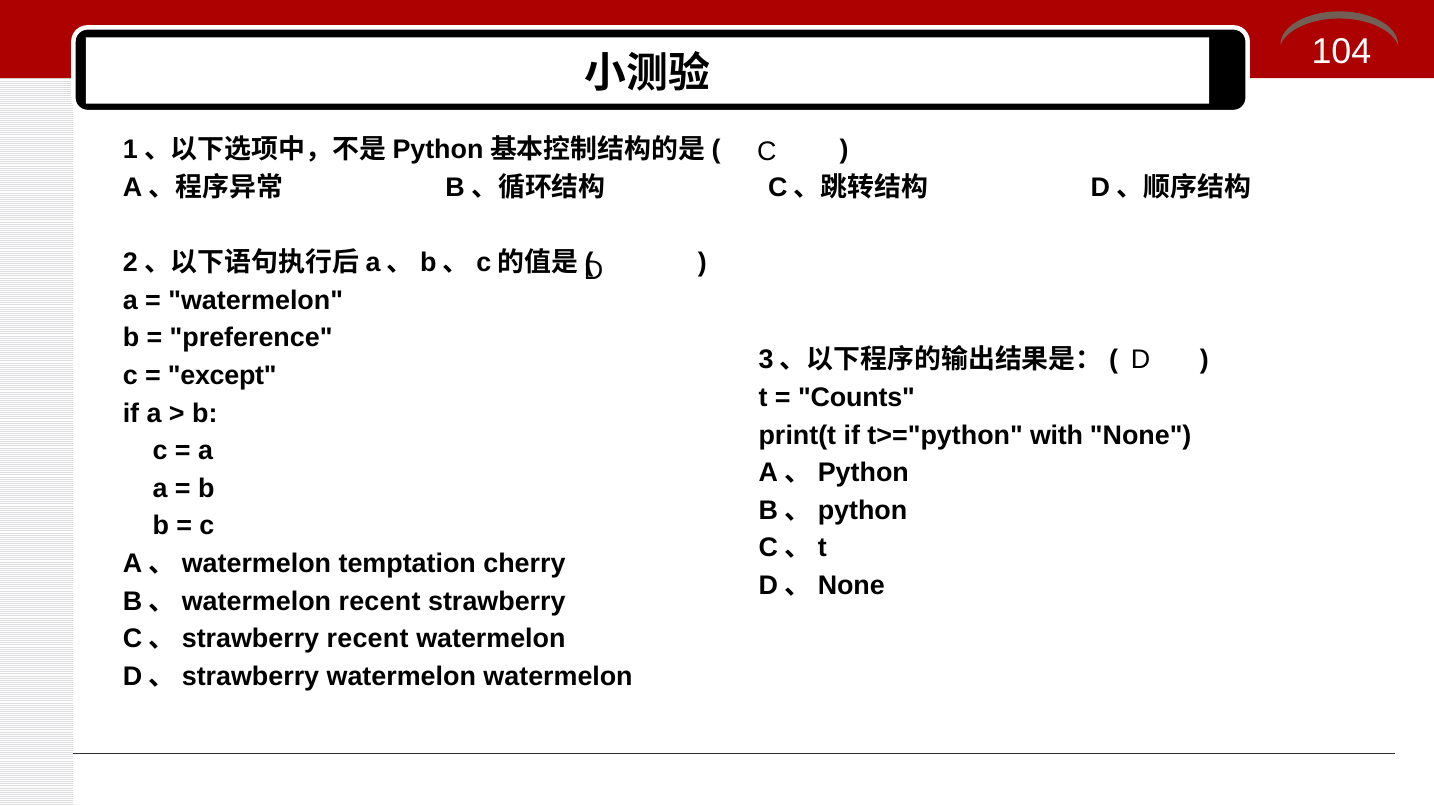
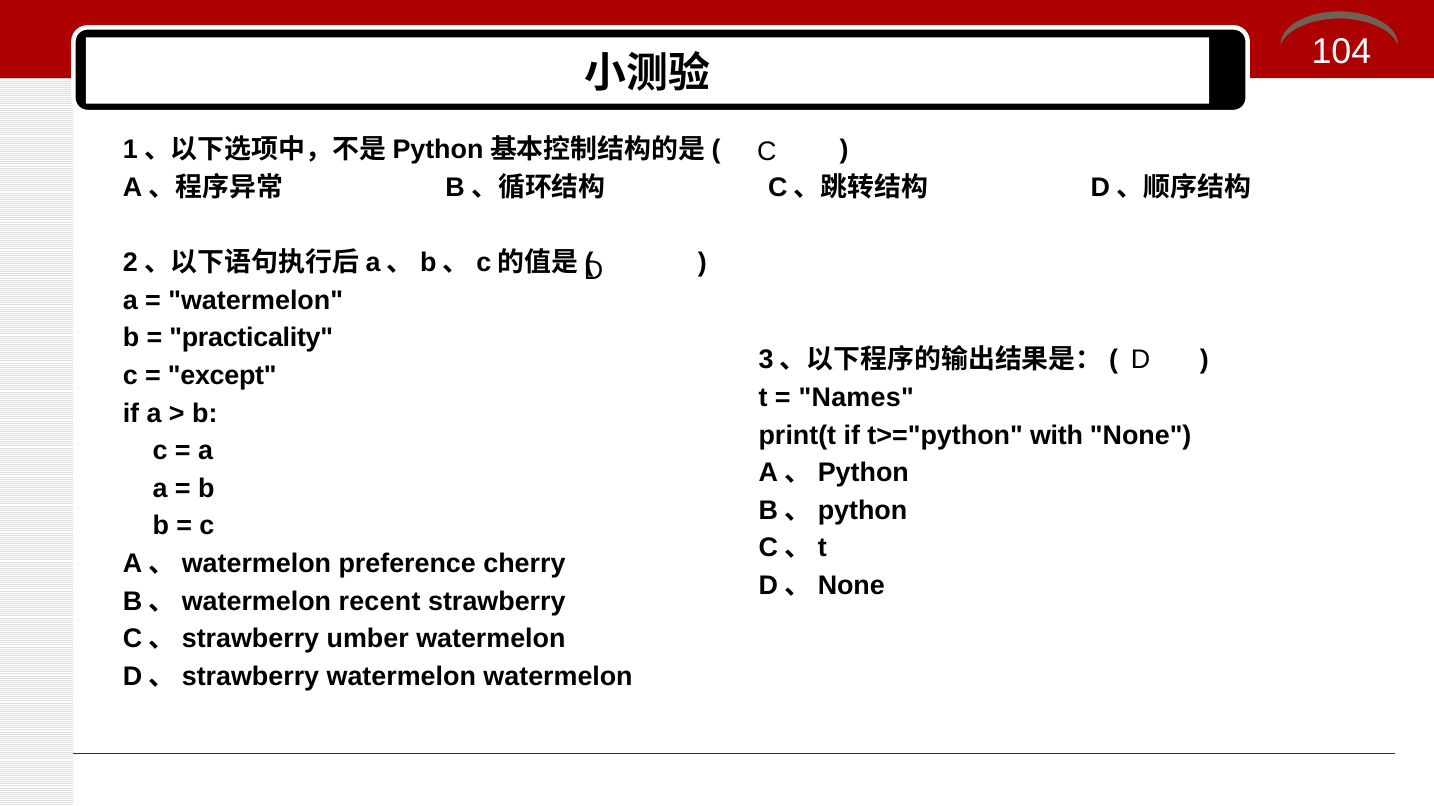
preference: preference -> practicality
Counts: Counts -> Names
temptation: temptation -> preference
C、strawberry recent: recent -> umber
